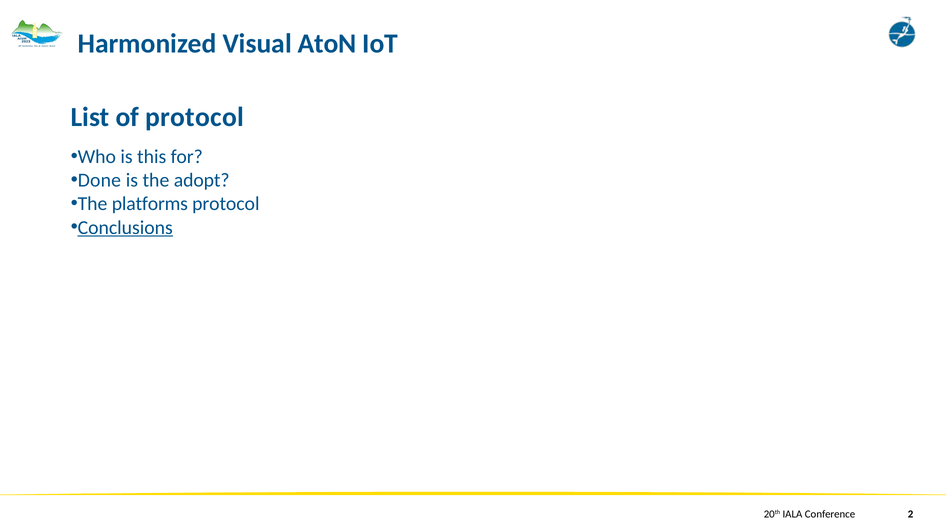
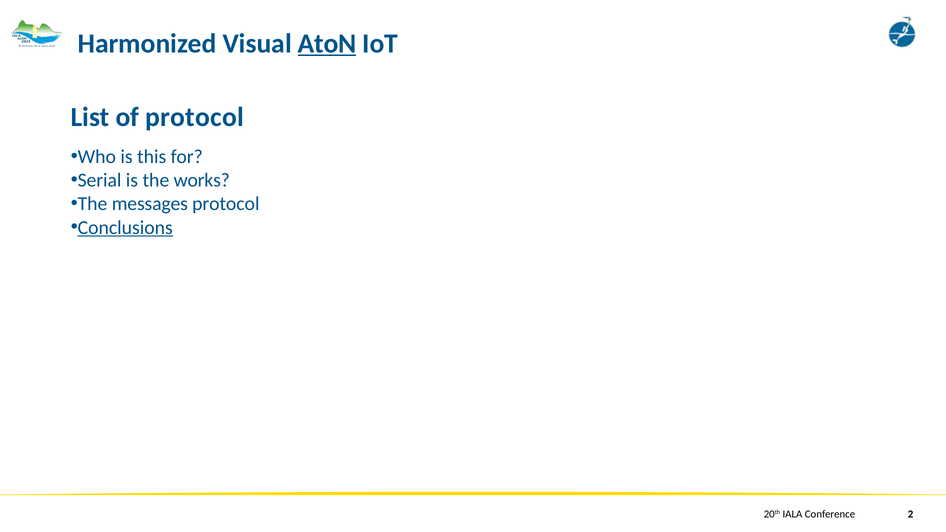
AtoN underline: none -> present
Done: Done -> Serial
adopt: adopt -> works
platforms: platforms -> messages
